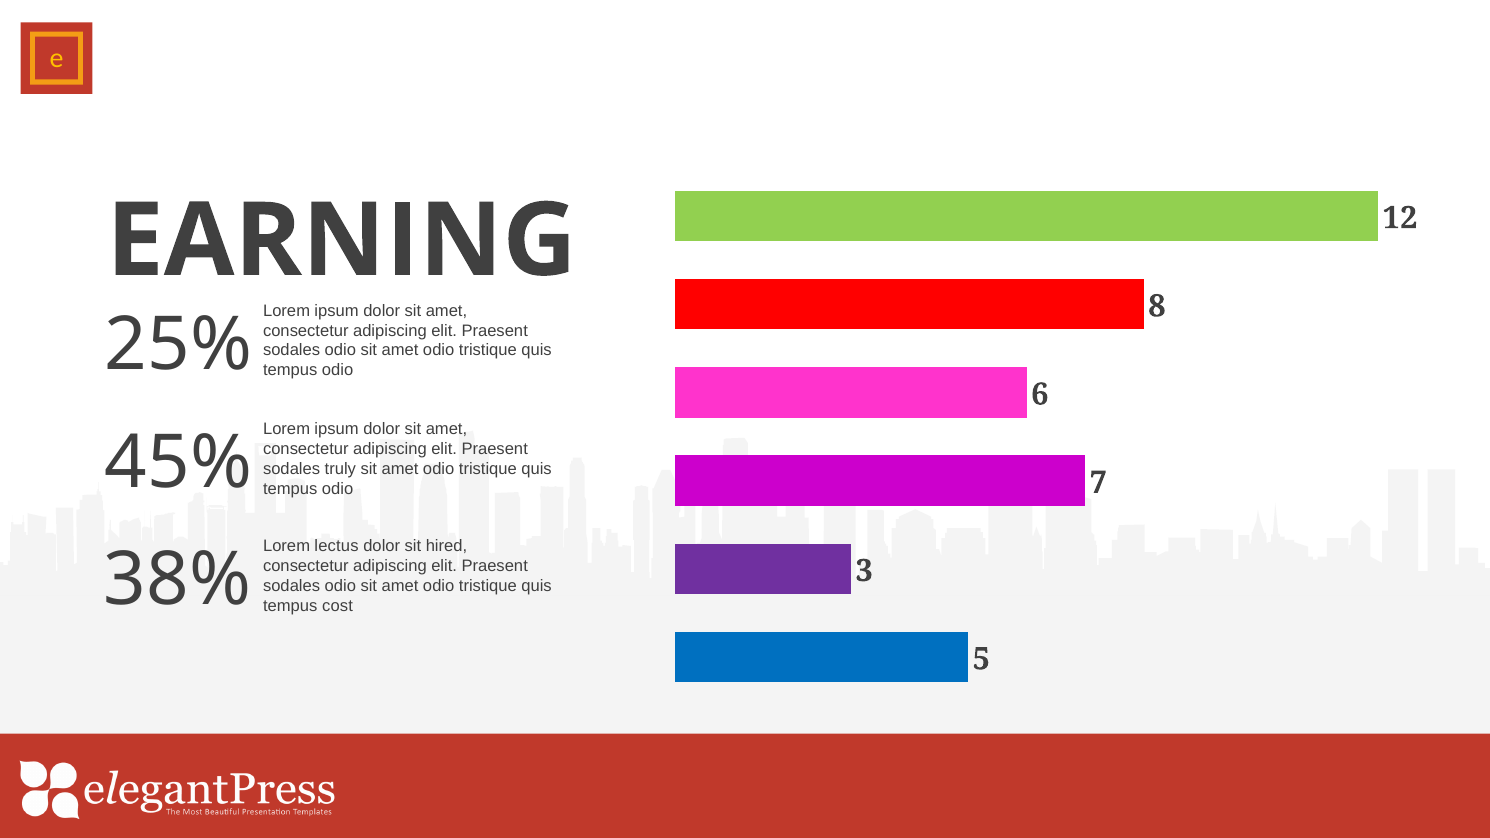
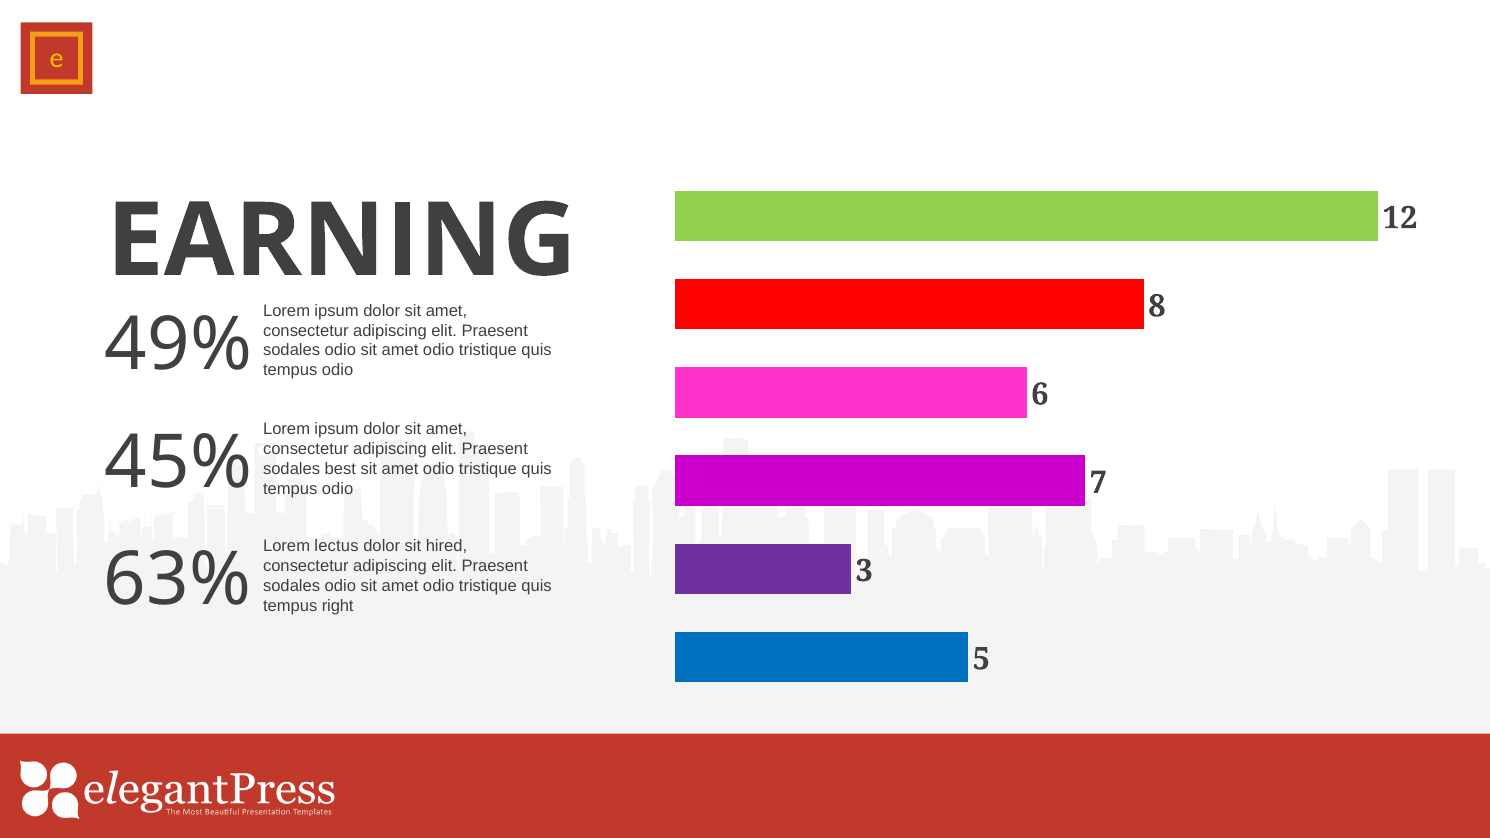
25%: 25% -> 49%
truly: truly -> best
38%: 38% -> 63%
cost: cost -> right
